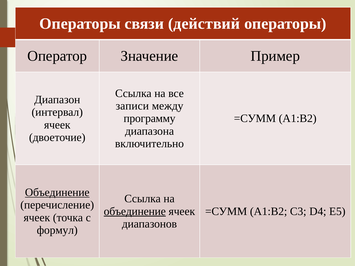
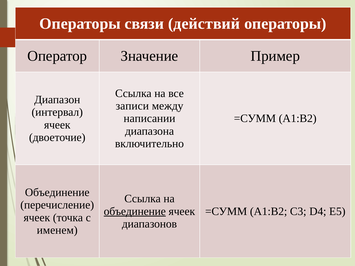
программу: программу -> написании
Объединение at (57, 193) underline: present -> none
формул: формул -> именем
